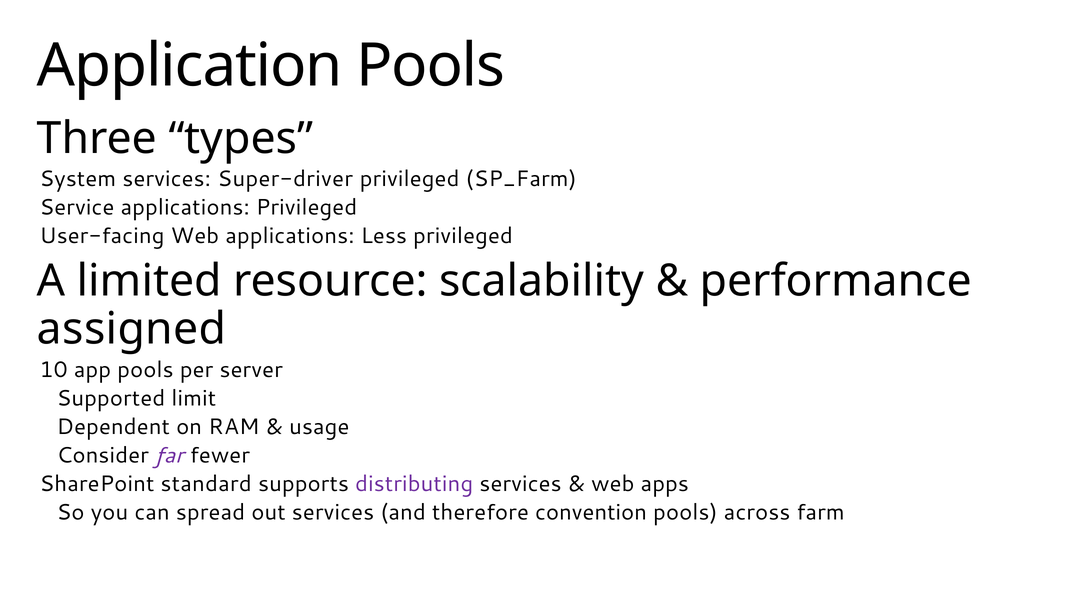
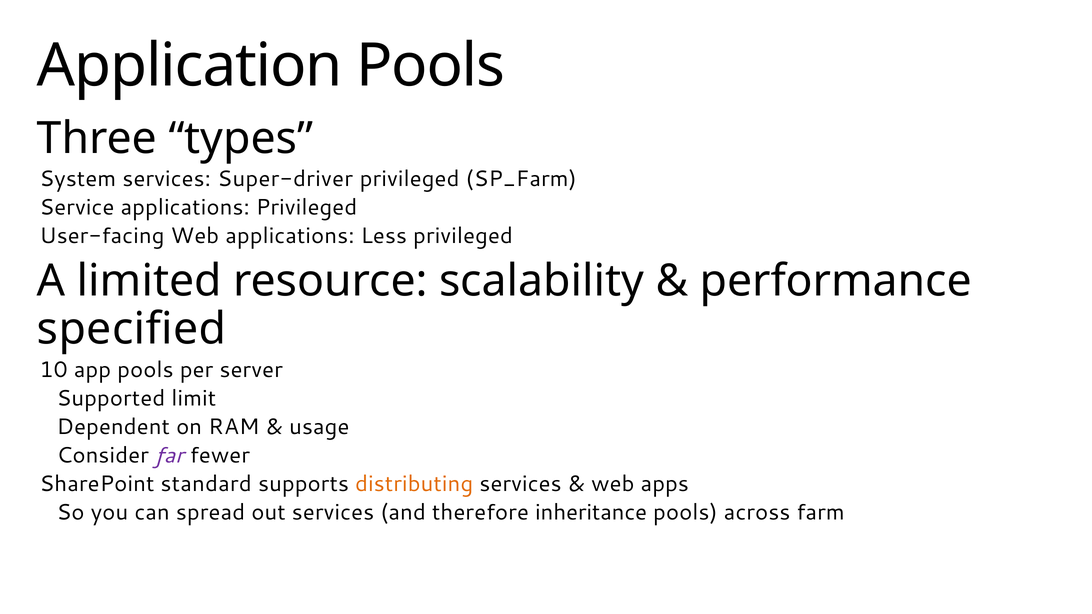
assigned: assigned -> specified
distributing colour: purple -> orange
convention: convention -> inheritance
